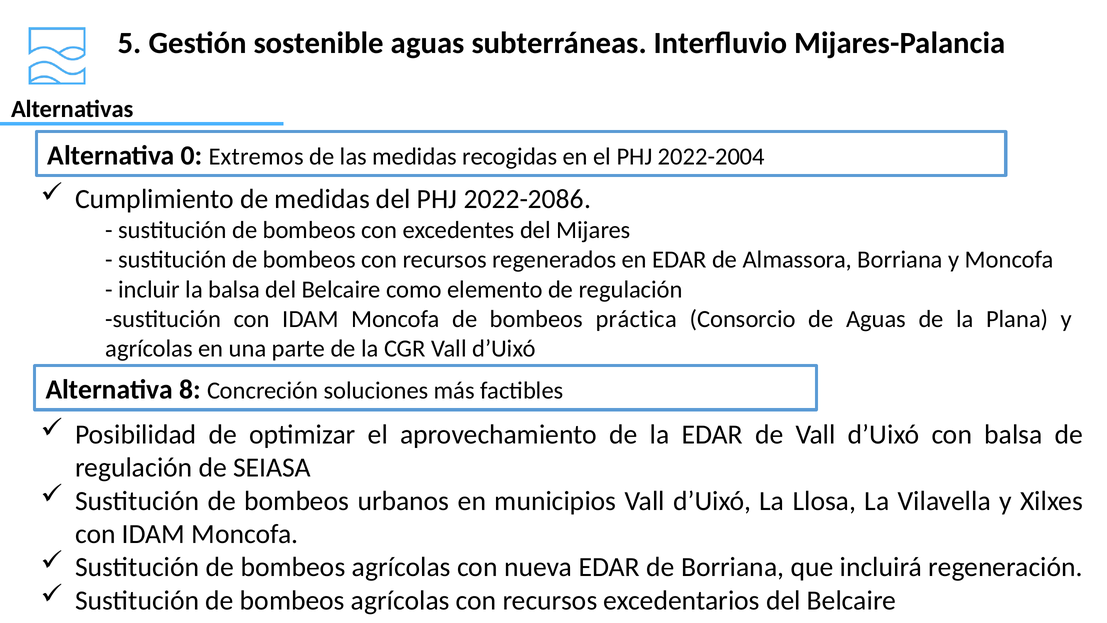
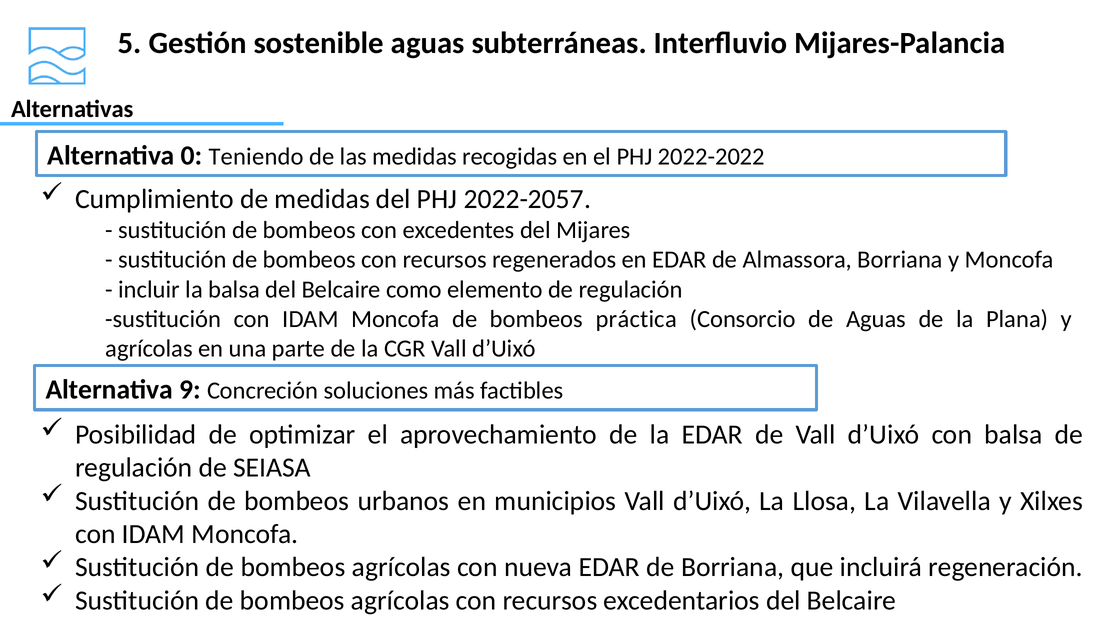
Extremos: Extremos -> Teniendo
2022-2004: 2022-2004 -> 2022-2022
2022-2086: 2022-2086 -> 2022-2057
8: 8 -> 9
